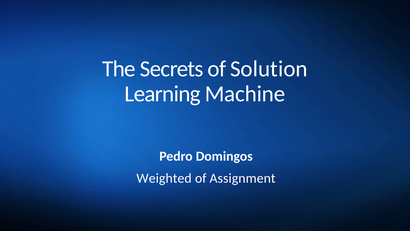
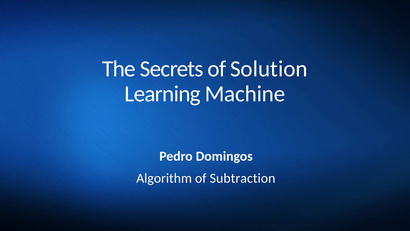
Weighted: Weighted -> Algorithm
Assignment: Assignment -> Subtraction
